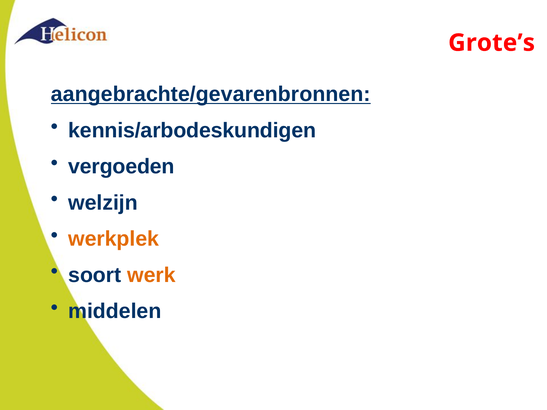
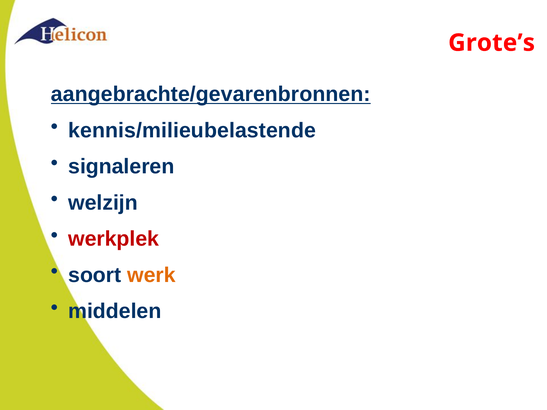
kennis/arbodeskundigen: kennis/arbodeskundigen -> kennis/milieubelastende
vergoeden: vergoeden -> signaleren
werkplek colour: orange -> red
